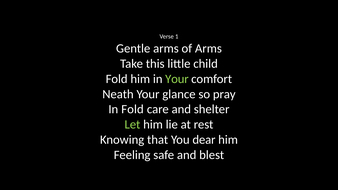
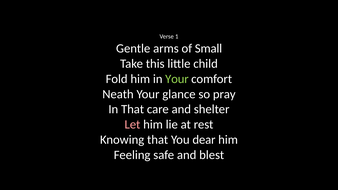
of Arms: Arms -> Small
In Fold: Fold -> That
Let colour: light green -> pink
